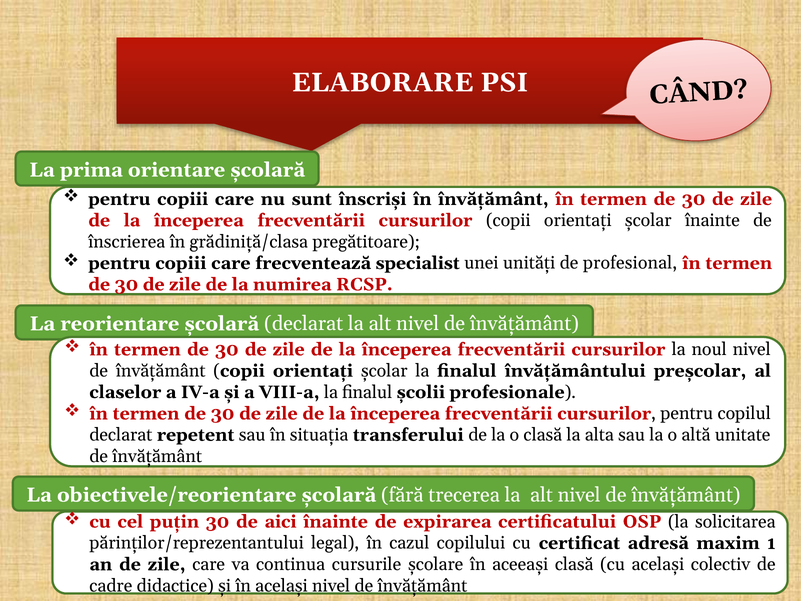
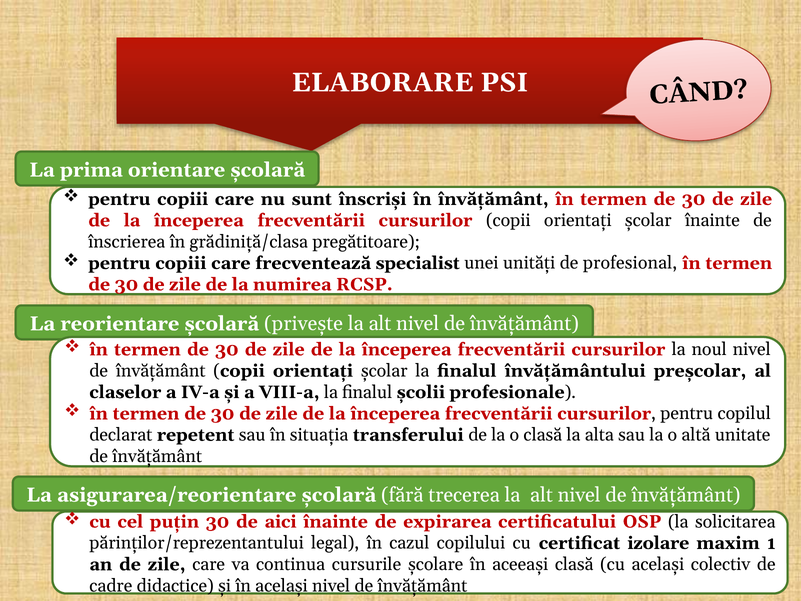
şcolară declarat: declarat -> priveşte
obiectivele/reorientare: obiectivele/reorientare -> asigurarea/reorientare
adresă: adresă -> izolare
